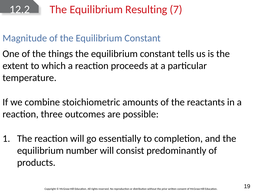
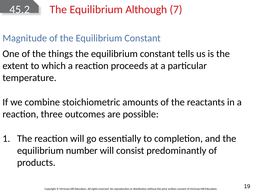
12.2: 12.2 -> 45.2
Resulting: Resulting -> Although
